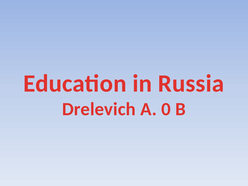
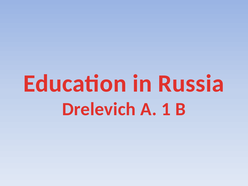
0: 0 -> 1
